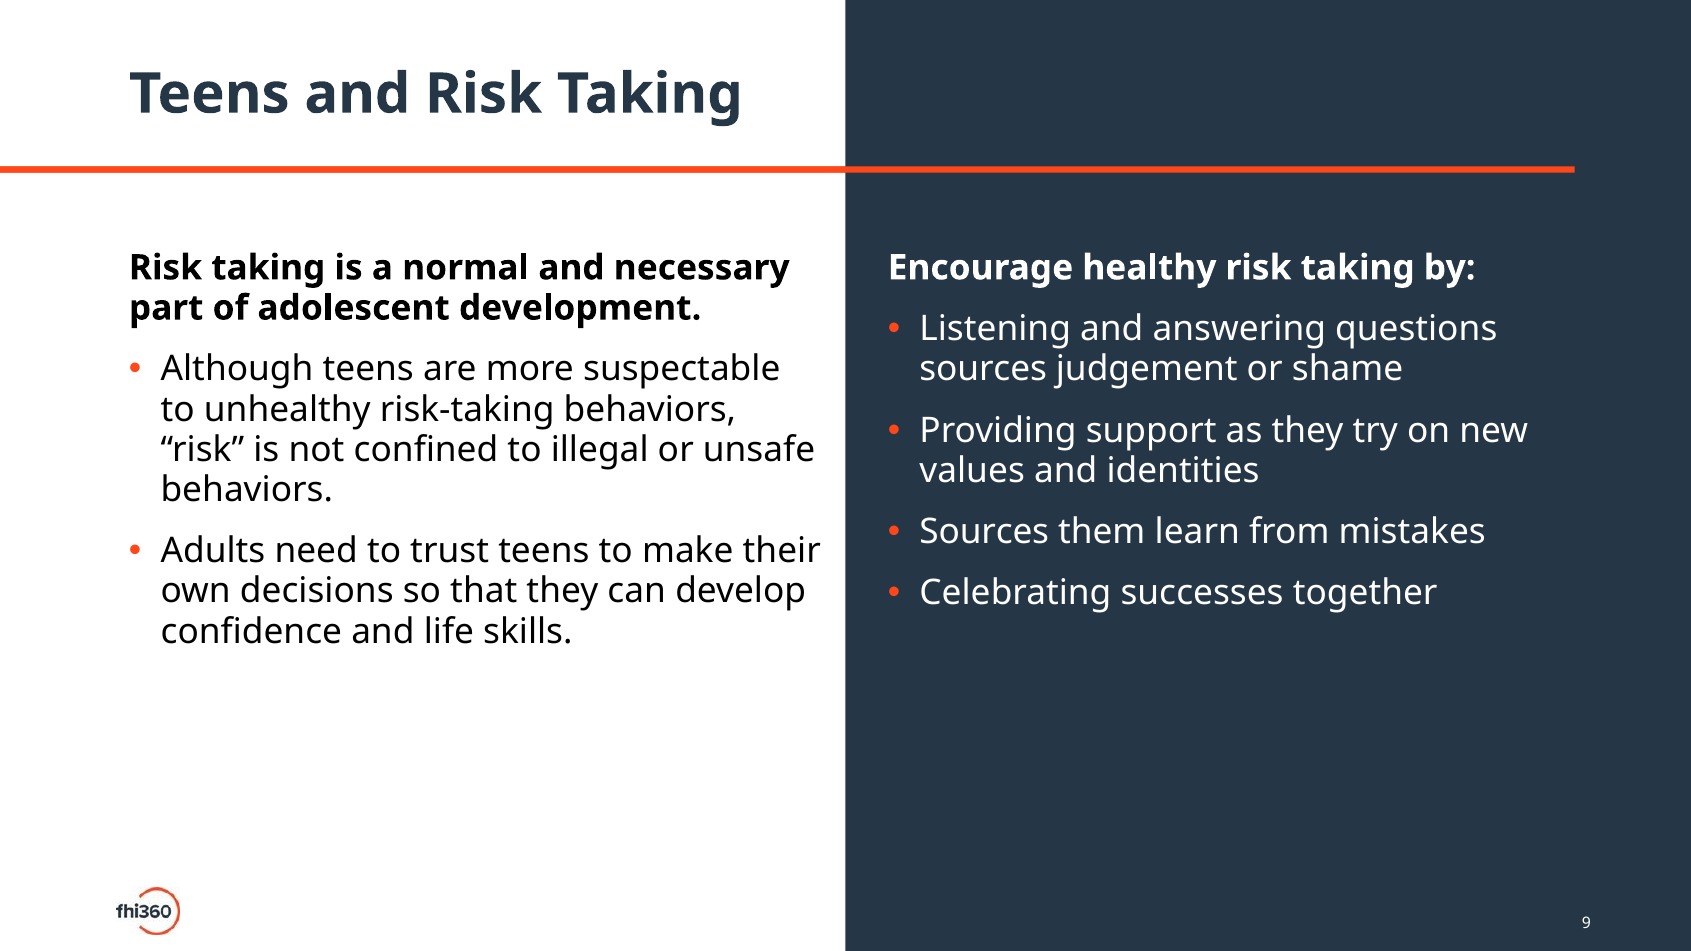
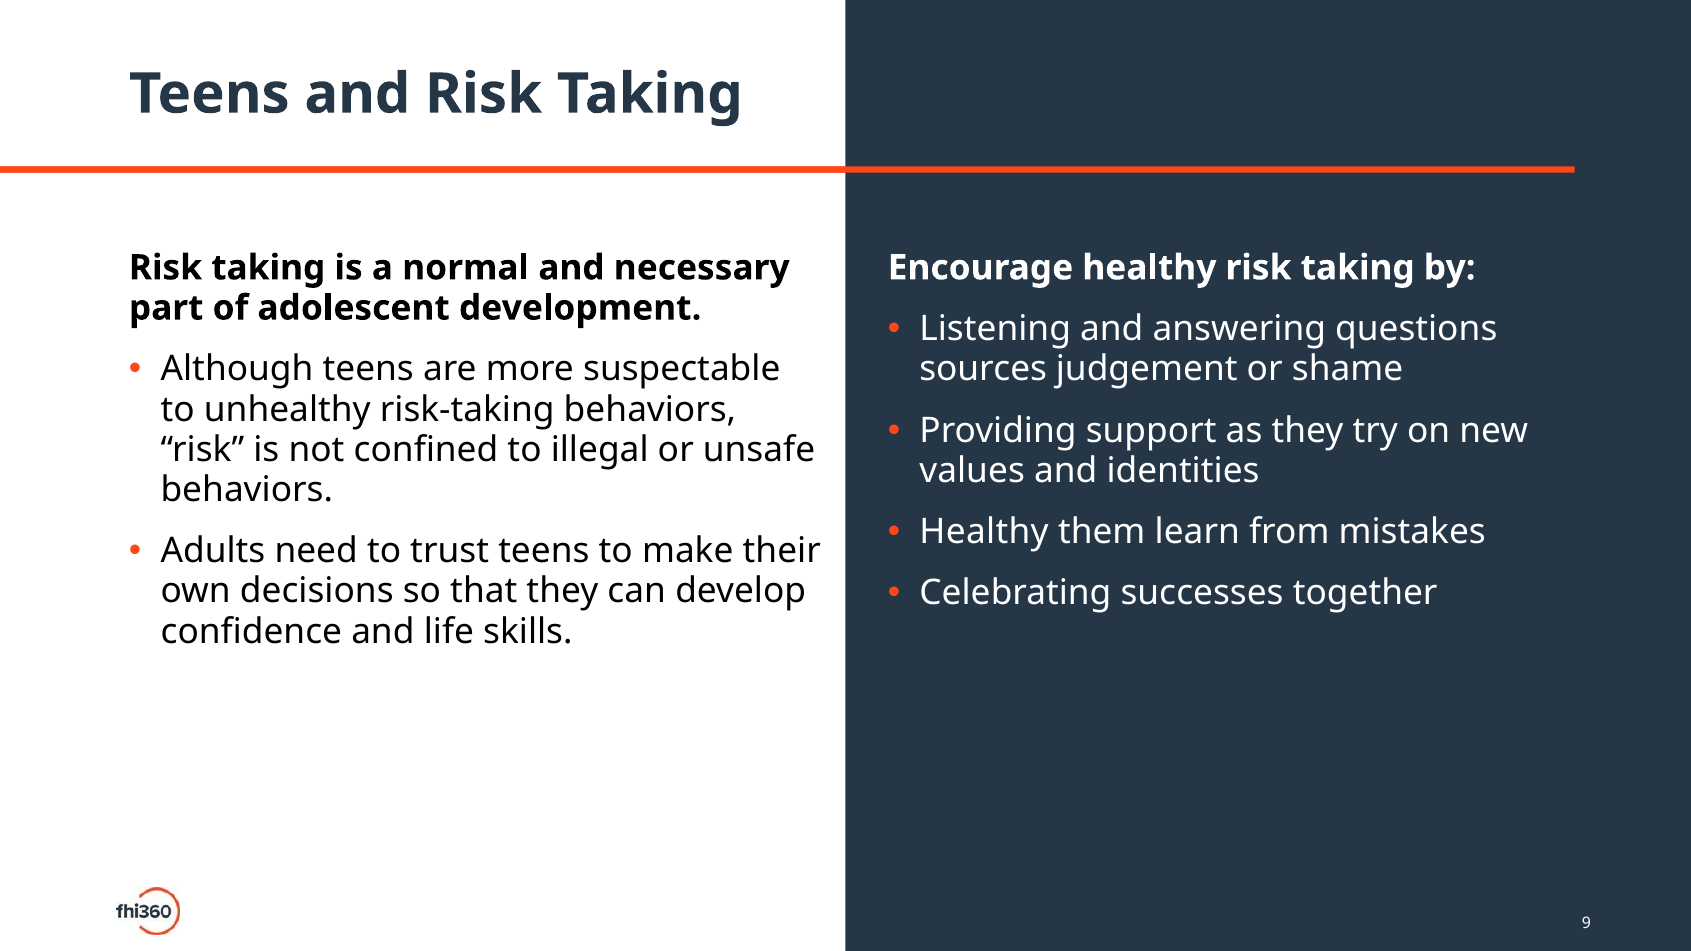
Sources at (984, 532): Sources -> Healthy
